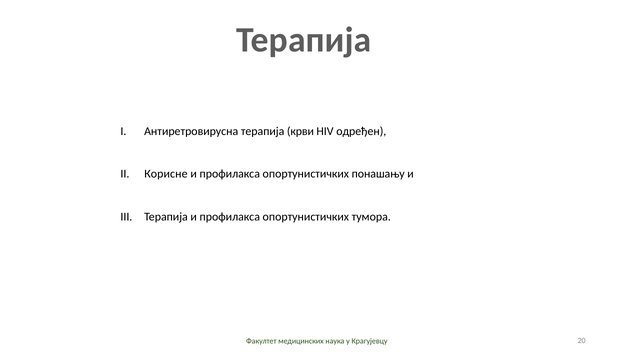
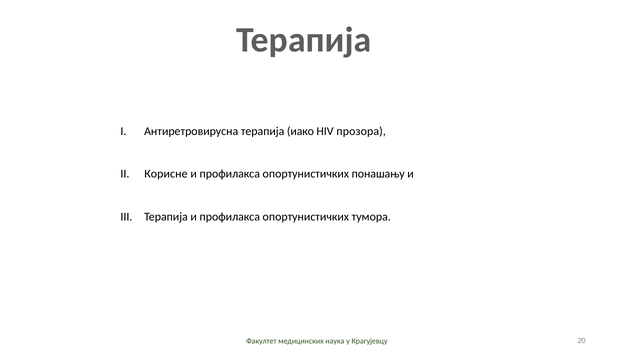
крви: крви -> иако
одређен: одређен -> прозора
